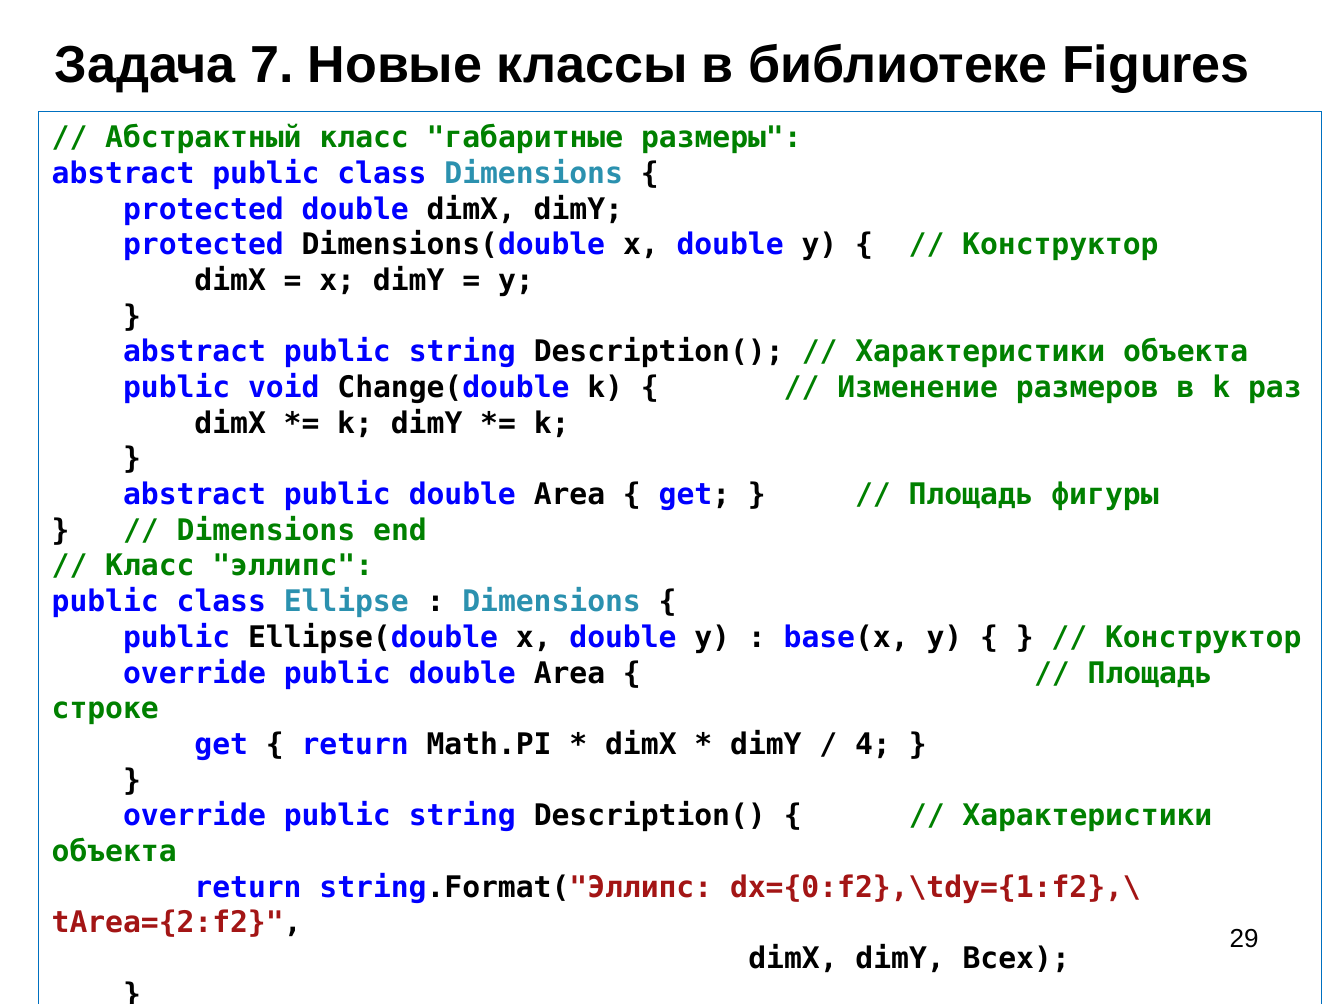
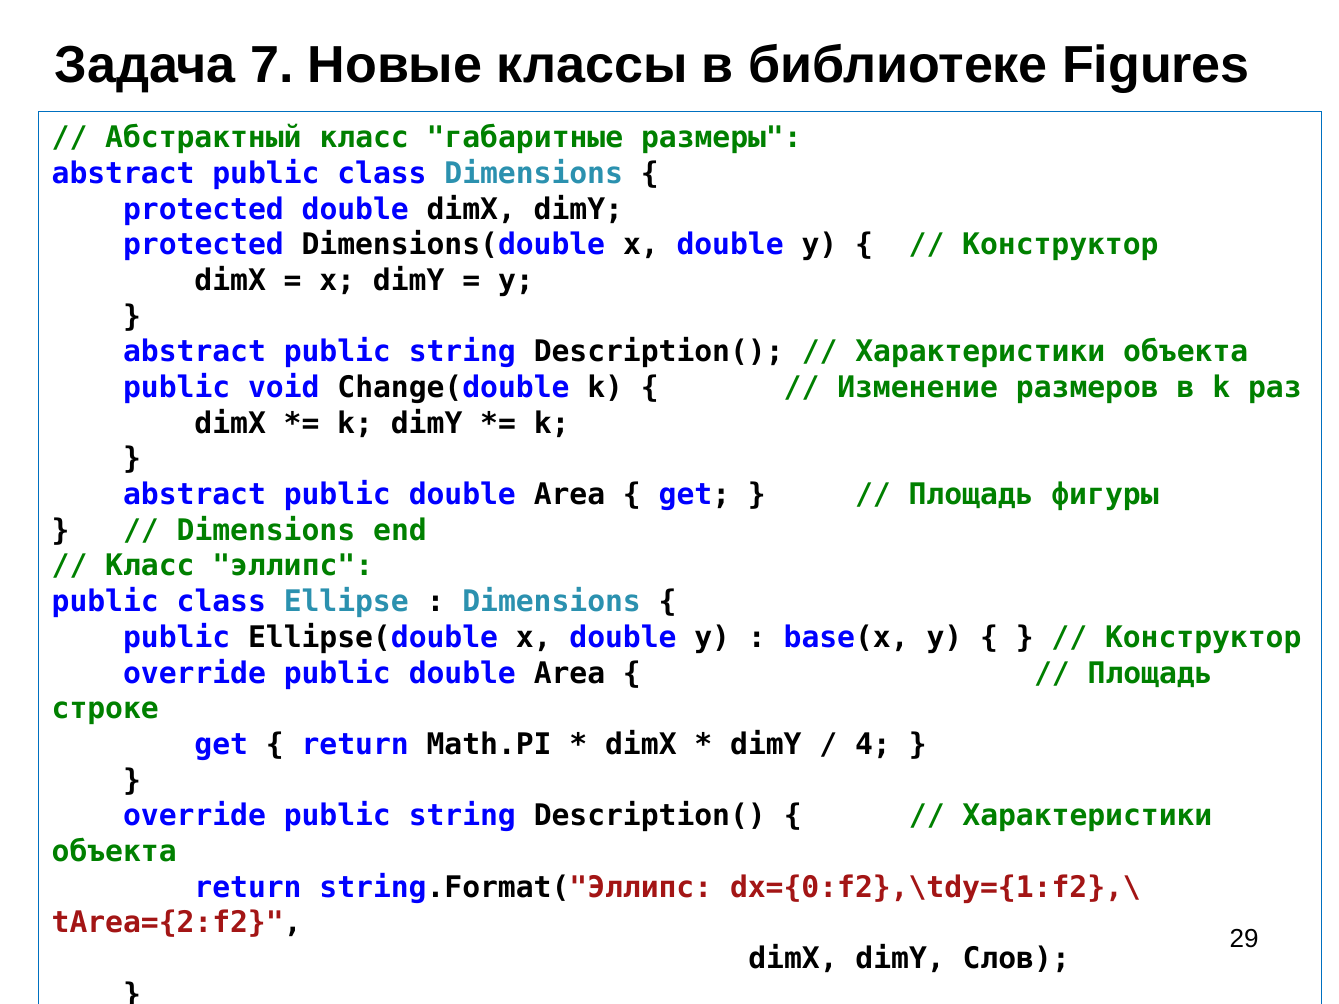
Всех: Всех -> Слов
